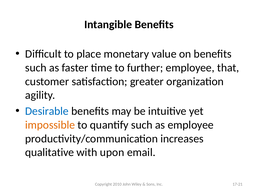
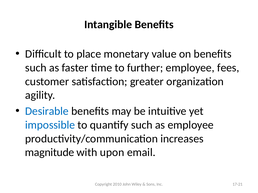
that: that -> fees
impossible colour: orange -> blue
qualitative: qualitative -> magnitude
